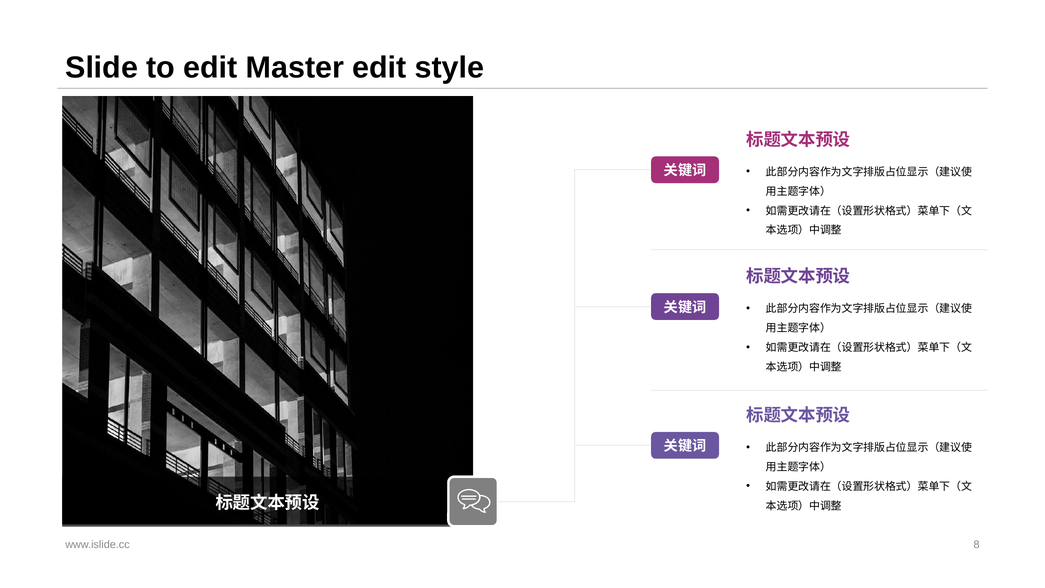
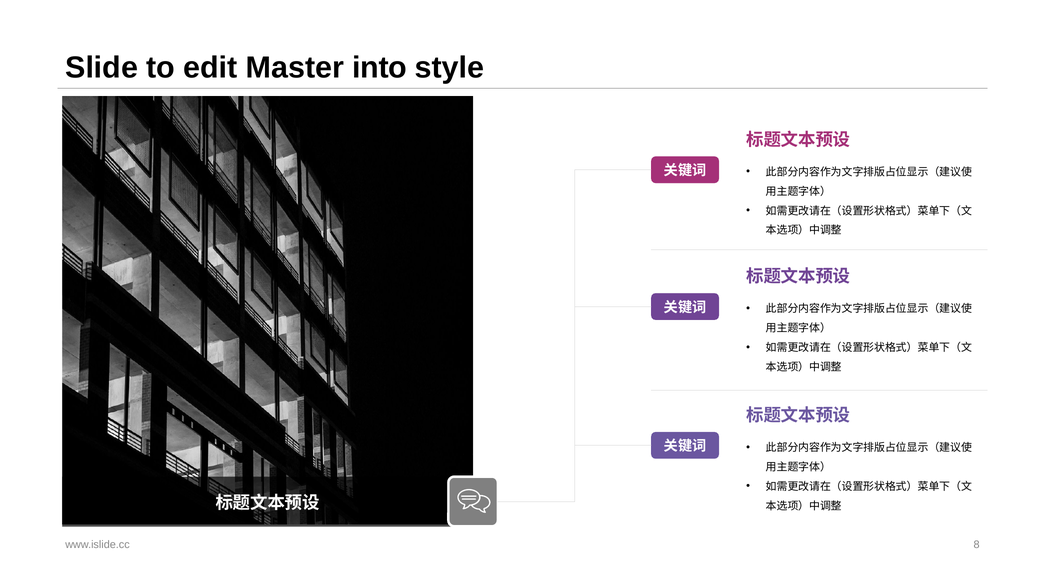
Master edit: edit -> into
